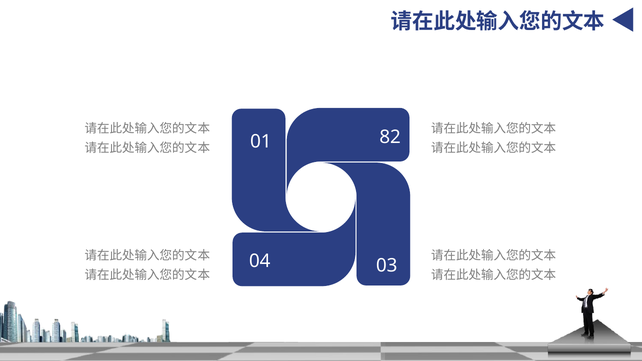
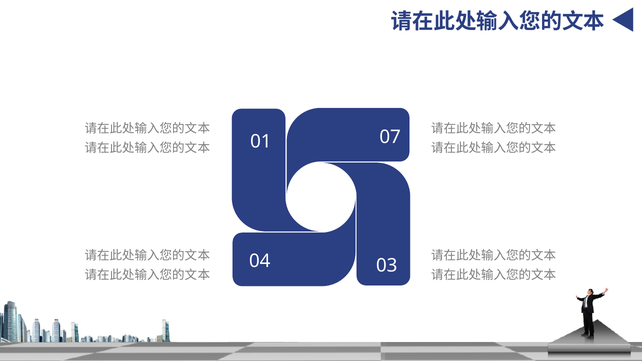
82: 82 -> 07
